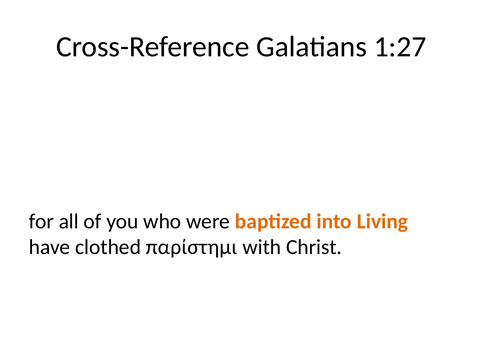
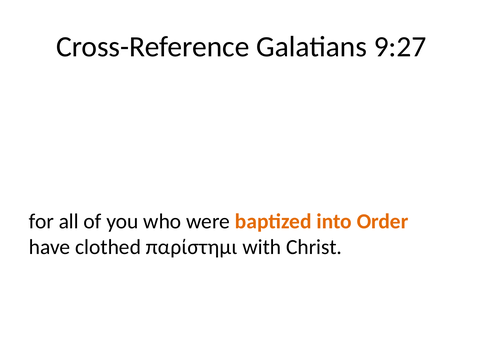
1:27: 1:27 -> 9:27
Living: Living -> Order
